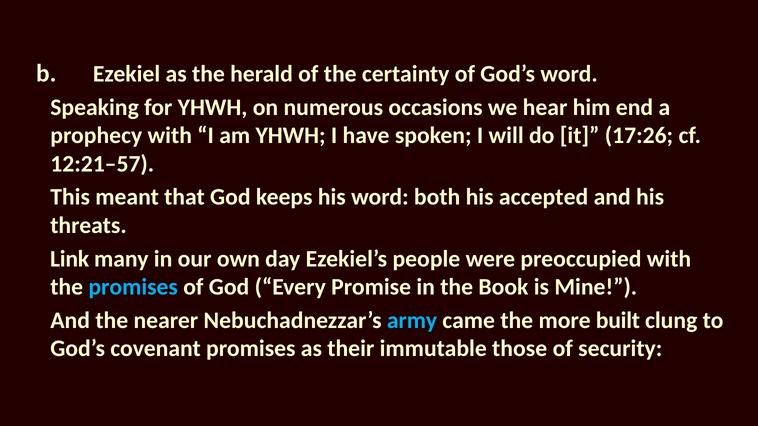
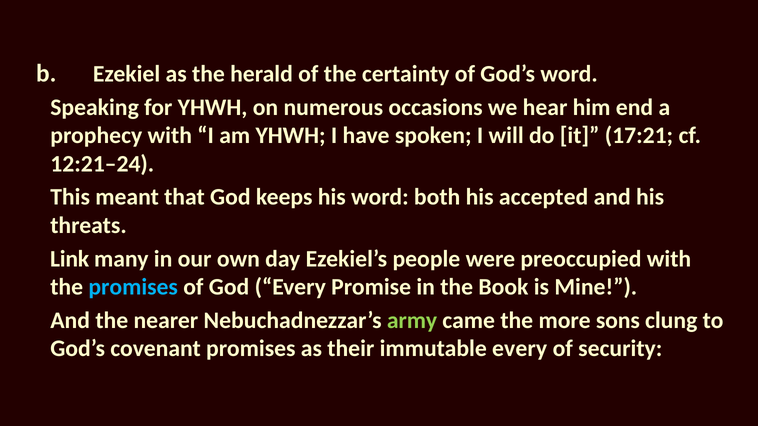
17:26: 17:26 -> 17:21
12:21–57: 12:21–57 -> 12:21–24
army colour: light blue -> light green
built: built -> sons
immutable those: those -> every
